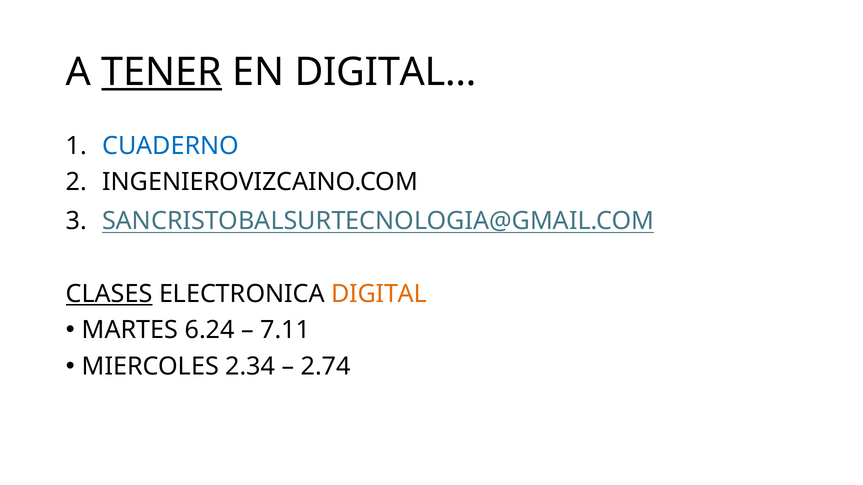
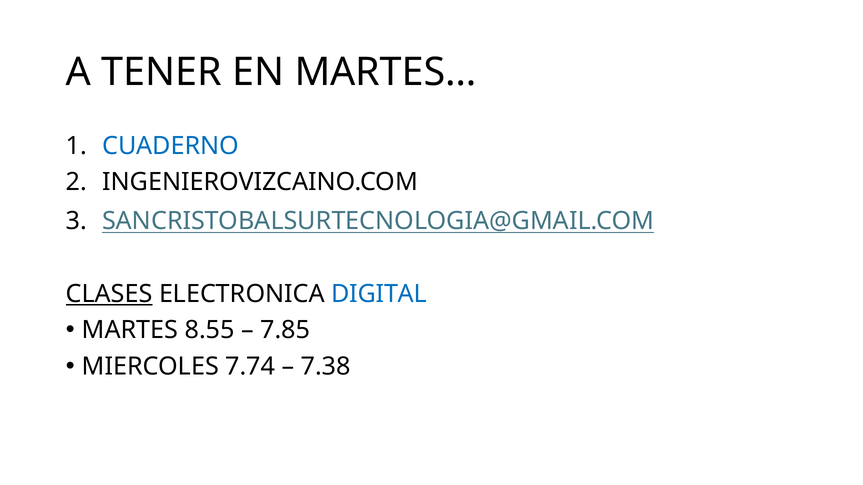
TENER underline: present -> none
DIGITAL…: DIGITAL… -> MARTES…
DIGITAL colour: orange -> blue
6.24: 6.24 -> 8.55
7.11: 7.11 -> 7.85
2.34: 2.34 -> 7.74
2.74: 2.74 -> 7.38
